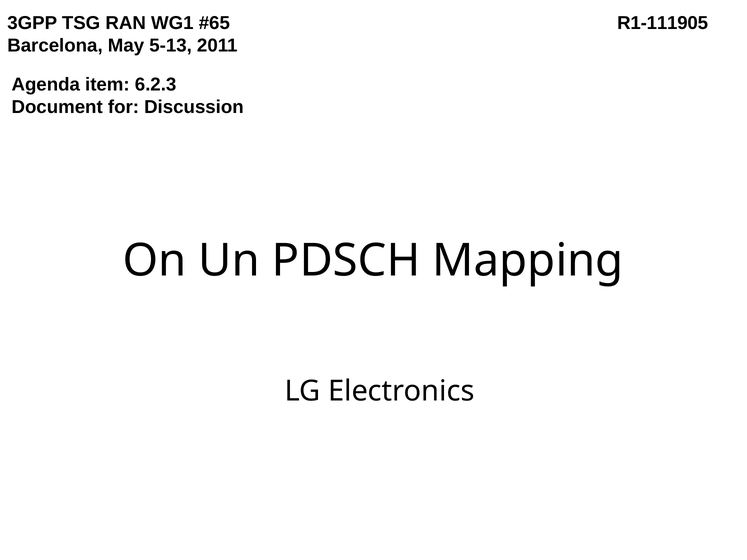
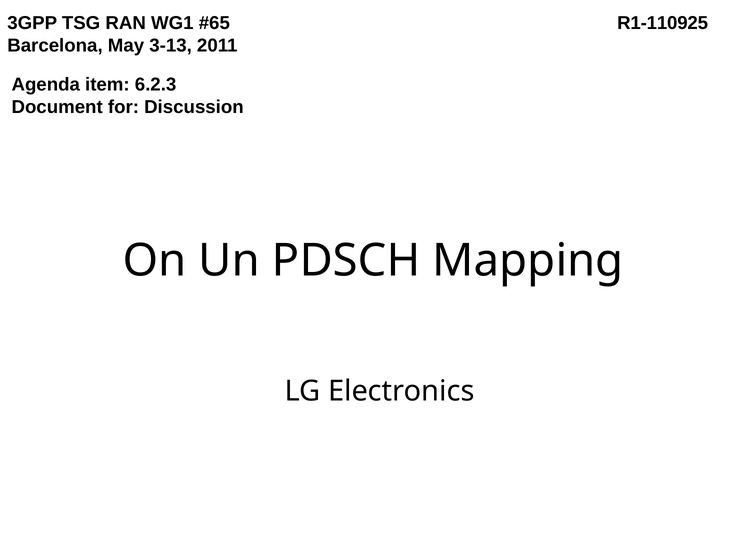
R1-111905: R1-111905 -> R1-110925
5-13: 5-13 -> 3-13
